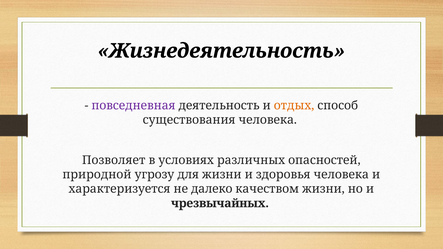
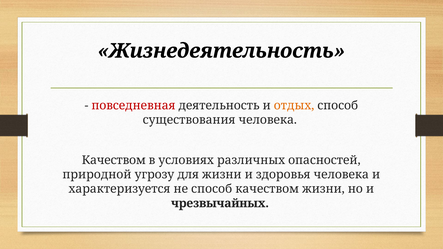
повседневная colour: purple -> red
Позволяет at (114, 160): Позволяет -> Качеством
не далеко: далеко -> способ
